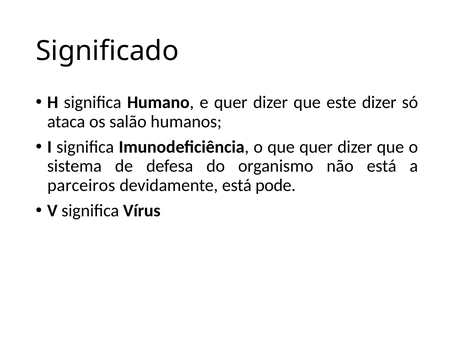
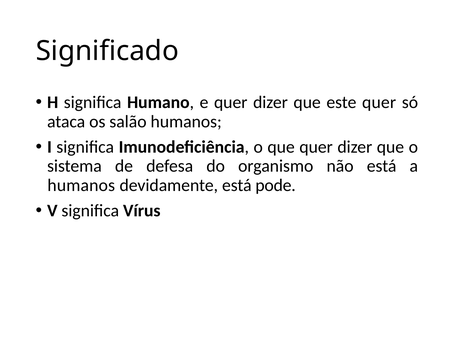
este dizer: dizer -> quer
parceiros at (81, 185): parceiros -> humanos
